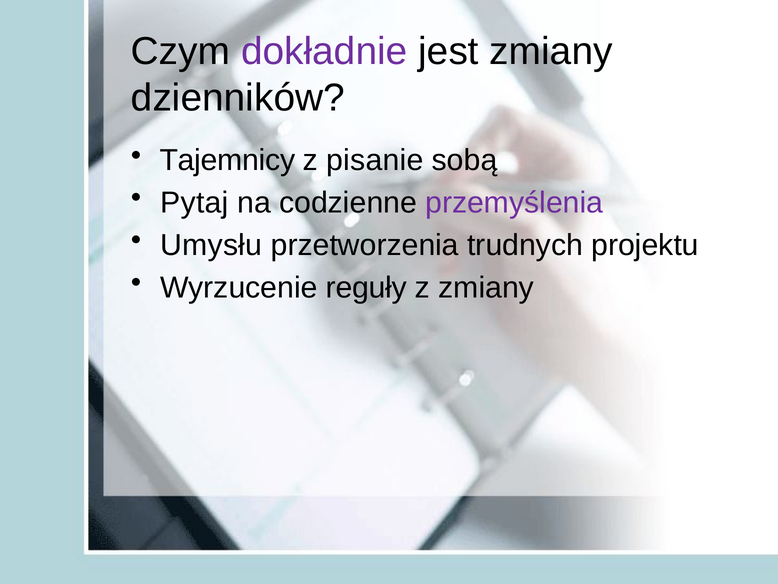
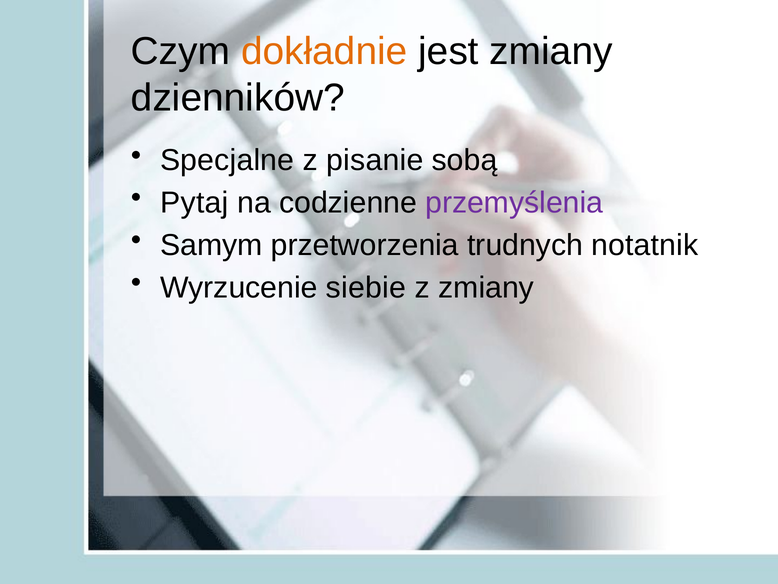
dokładnie colour: purple -> orange
Tajemnicy: Tajemnicy -> Specjalne
Umysłu: Umysłu -> Samym
projektu: projektu -> notatnik
reguły: reguły -> siebie
